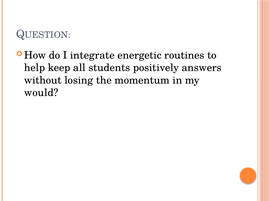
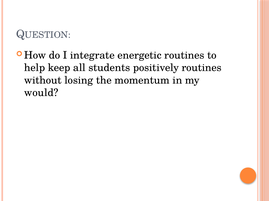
positively answers: answers -> routines
